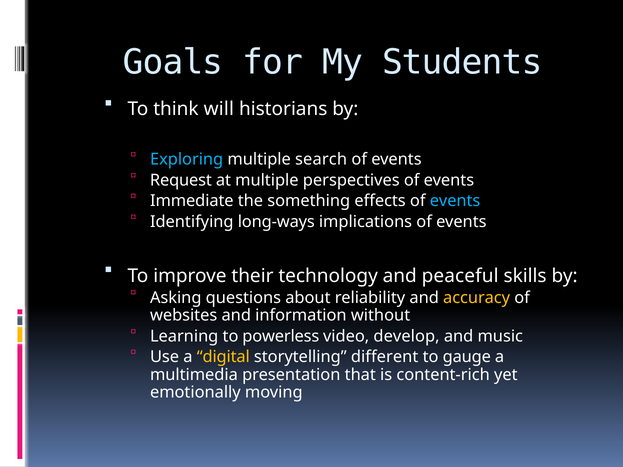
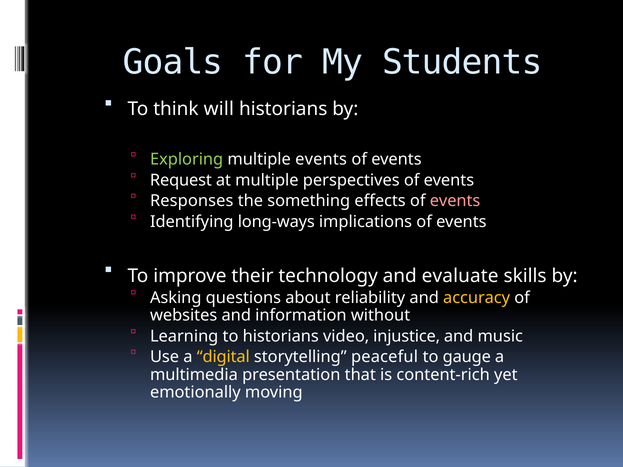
Exploring colour: light blue -> light green
multiple search: search -> events
Immediate: Immediate -> Responses
events at (455, 201) colour: light blue -> pink
peaceful: peaceful -> evaluate
to powerless: powerless -> historians
develop: develop -> injustice
different: different -> peaceful
